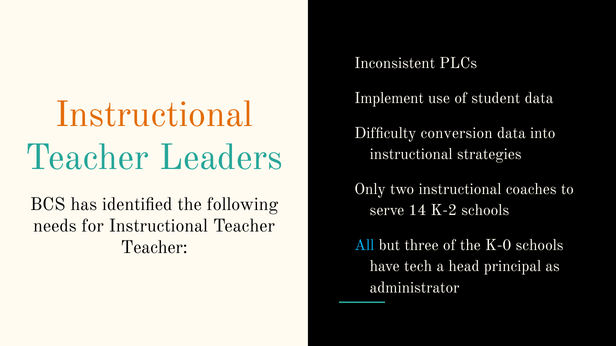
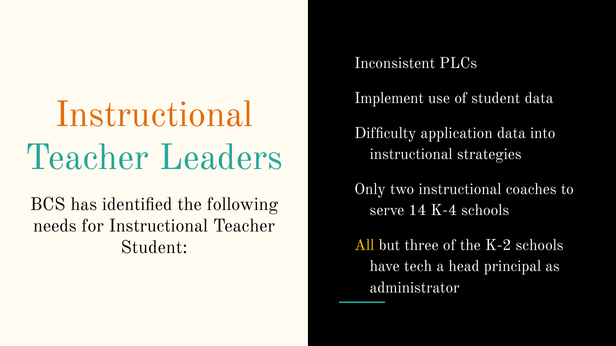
conversion: conversion -> application
K-2: K-2 -> K-4
All colour: light blue -> yellow
K-0: K-0 -> K-2
Teacher at (154, 248): Teacher -> Student
